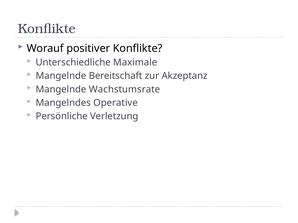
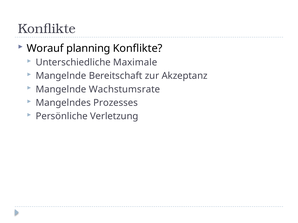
positiver: positiver -> planning
Operative: Operative -> Prozesses
